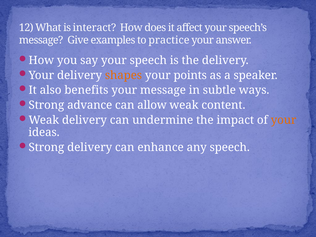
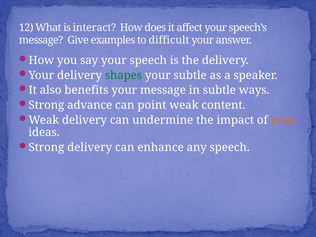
practice: practice -> difficult
shapes colour: orange -> green
your points: points -> subtle
allow: allow -> point
